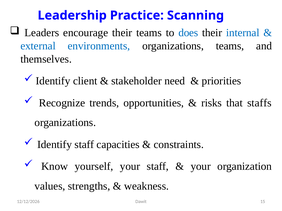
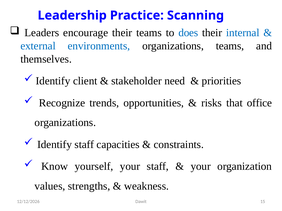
staffs: staffs -> office
